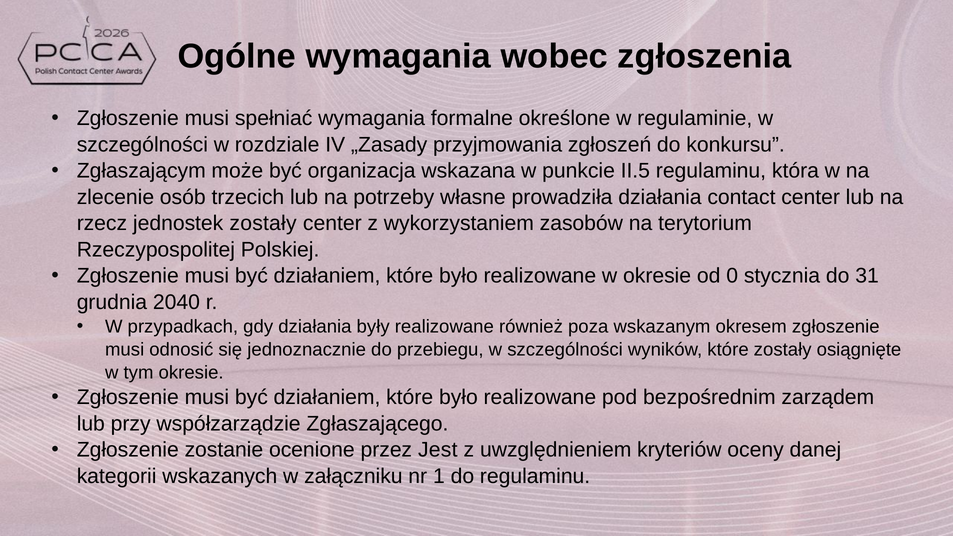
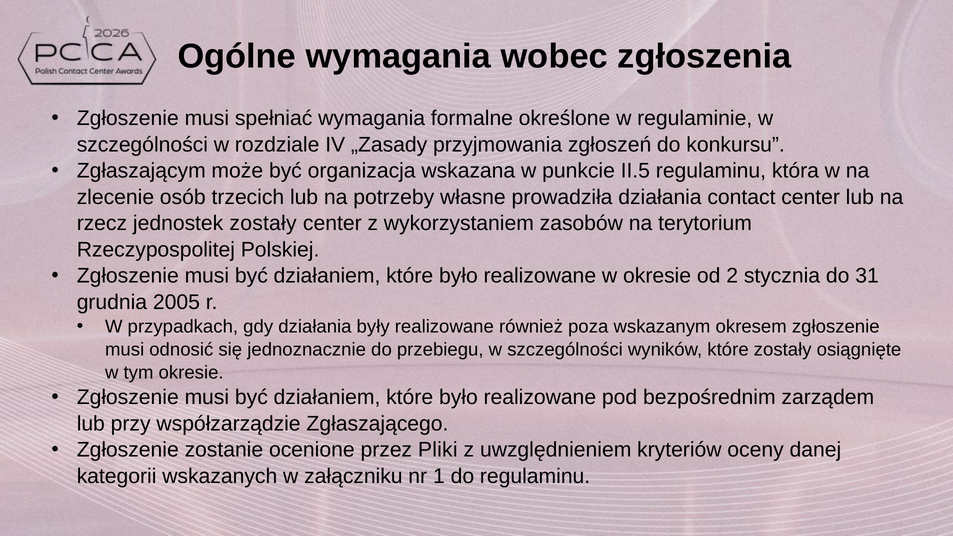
0: 0 -> 2
2040: 2040 -> 2005
Jest: Jest -> Pliki
